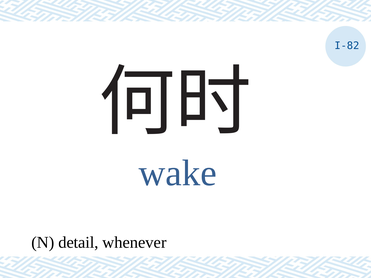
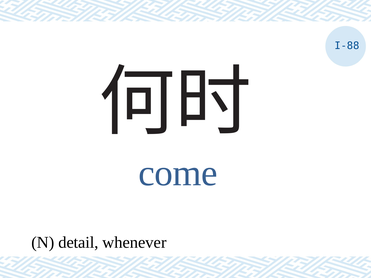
I-82: I-82 -> I-88
wake: wake -> come
